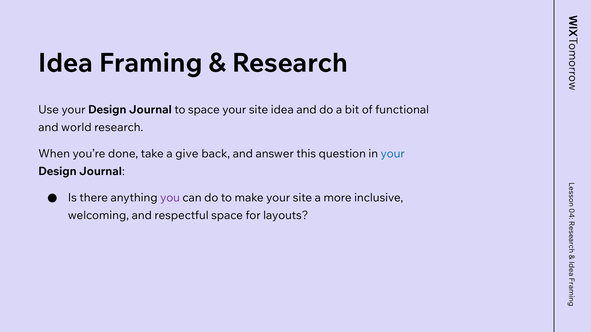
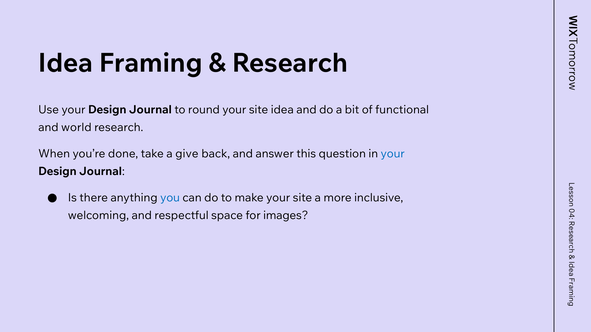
to space: space -> round
you colour: purple -> blue
layouts: layouts -> images
